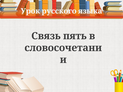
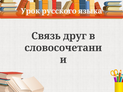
пять: пять -> друг
